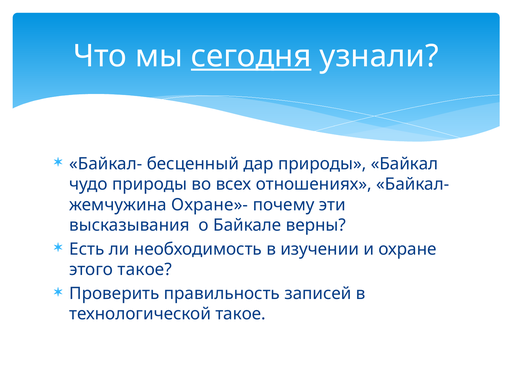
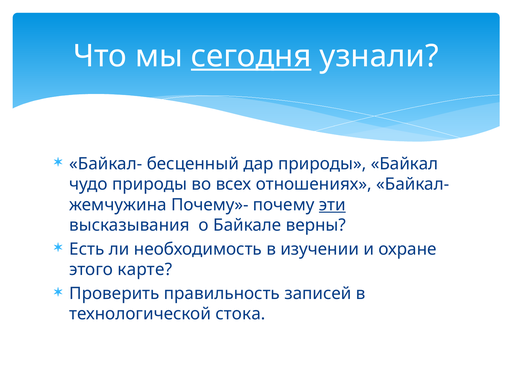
Охране»-: Охране»- -> Почему»-
эти underline: none -> present
этого такое: такое -> карте
технологической такое: такое -> стока
